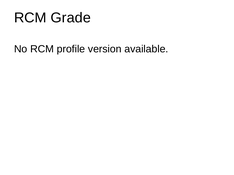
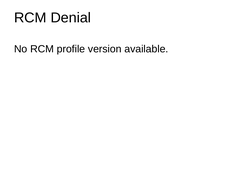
Grade: Grade -> Denial
